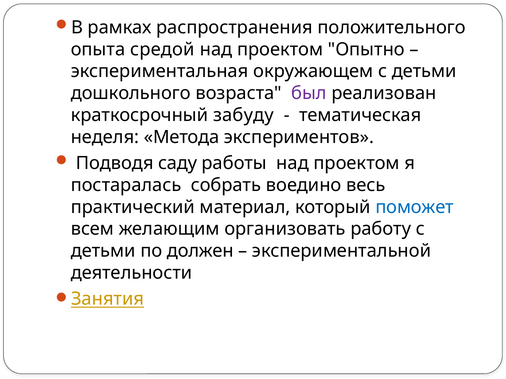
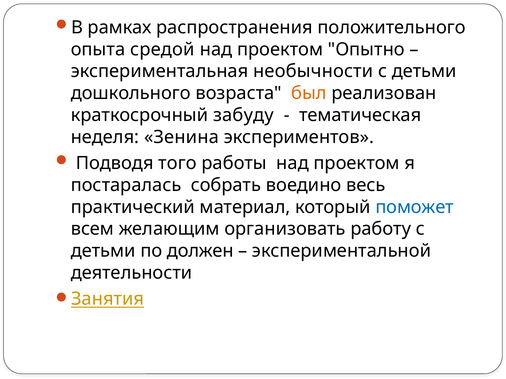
окружающем: окружающем -> необычности
был colour: purple -> orange
Метода: Метода -> Зенина
саду: саду -> того
